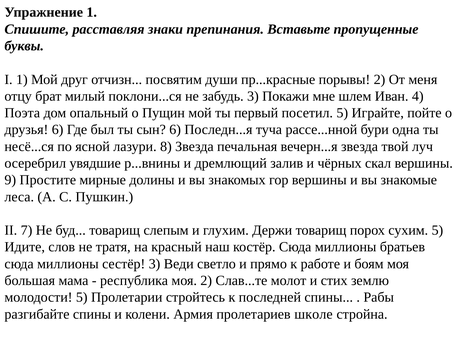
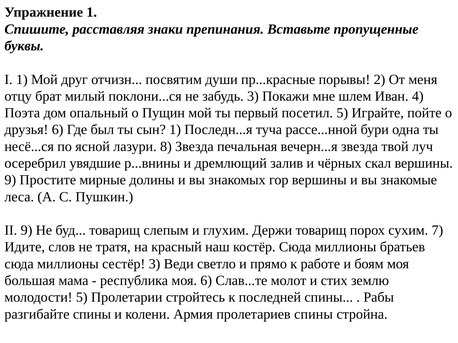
сын 6: 6 -> 1
II 7: 7 -> 9
сухим 5: 5 -> 7
моя 2: 2 -> 6
пролетариев школе: школе -> спины
